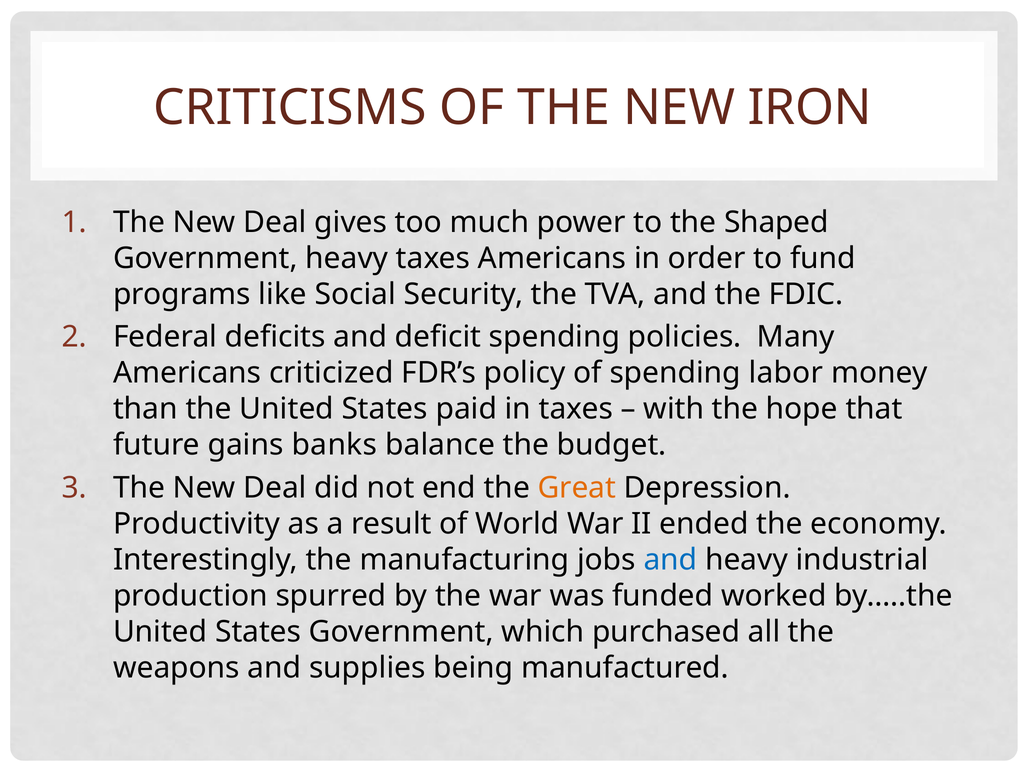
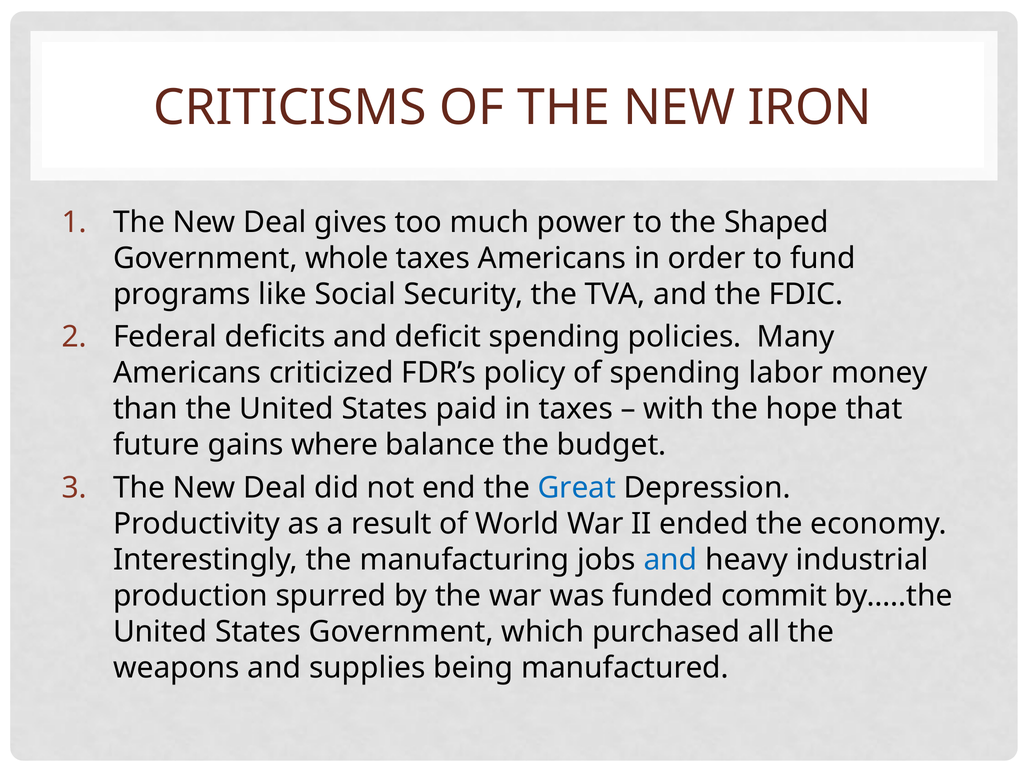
Government heavy: heavy -> whole
banks: banks -> where
Great colour: orange -> blue
worked: worked -> commit
